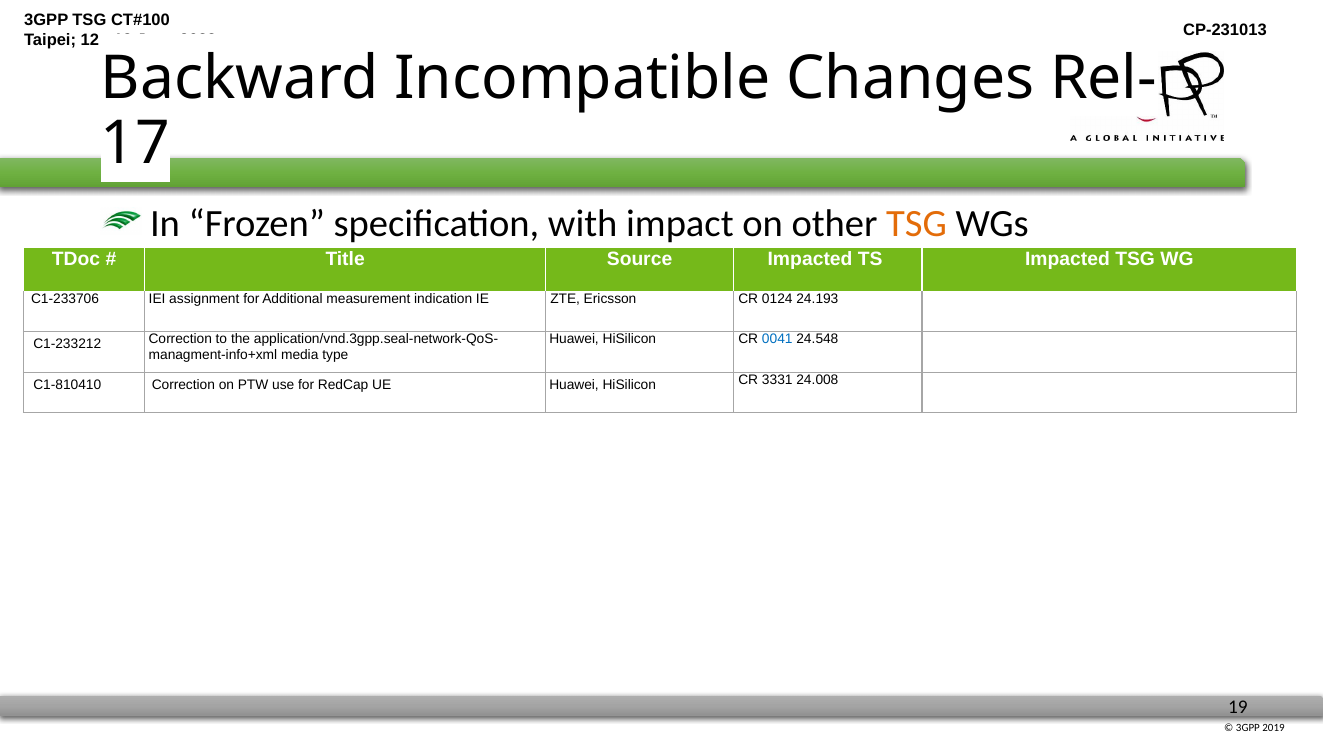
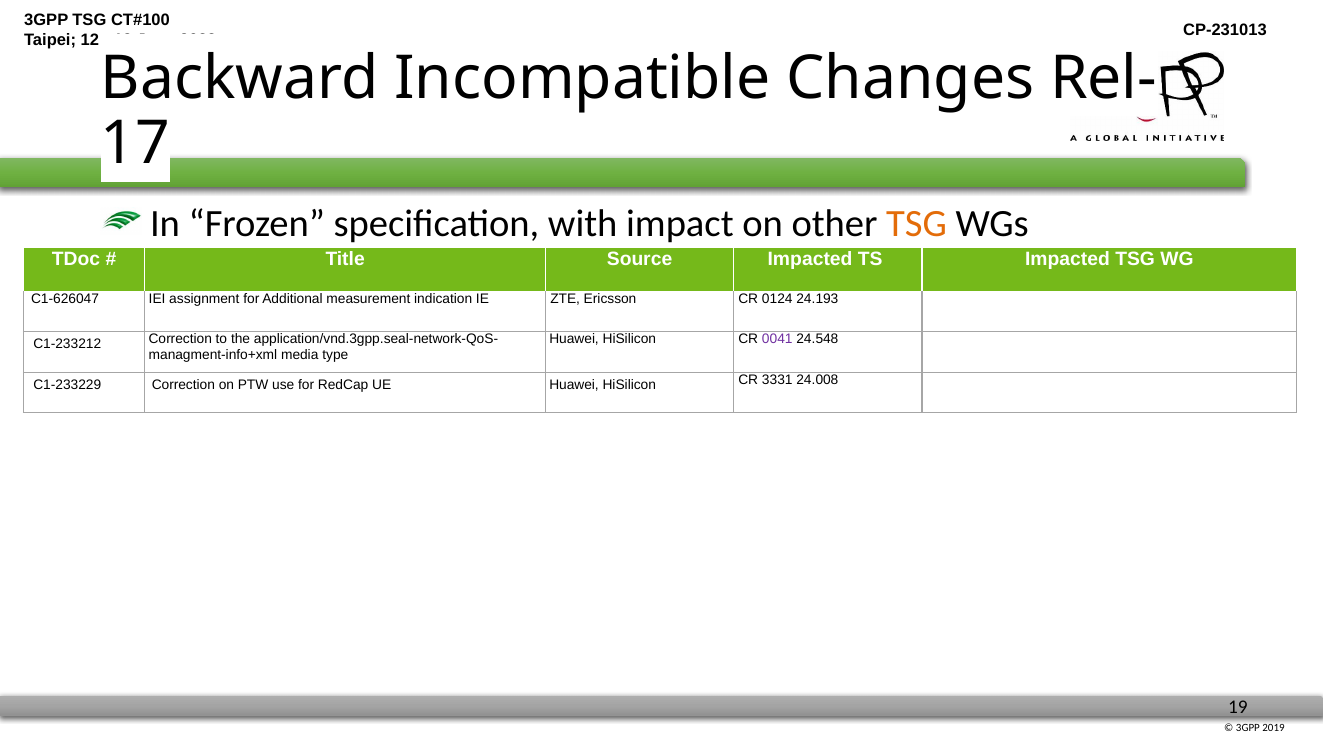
C1-233706: C1-233706 -> C1-626047
0041 colour: blue -> purple
C1-810410: C1-810410 -> C1-233229
